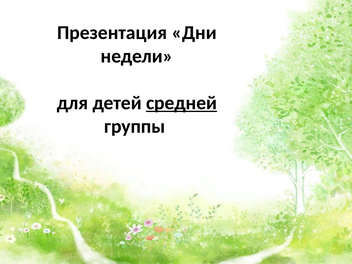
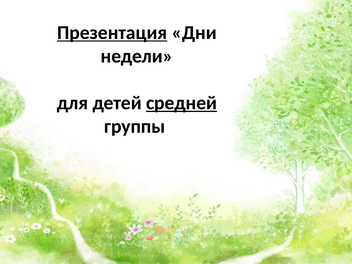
Презентация underline: none -> present
